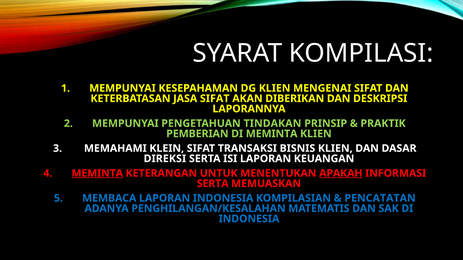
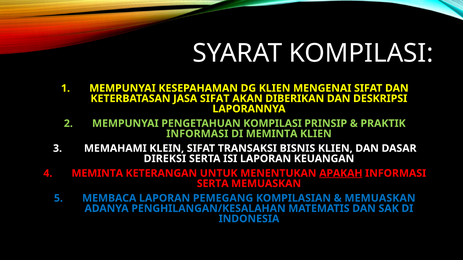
PENGETAHUAN TINDAKAN: TINDAKAN -> KOMPILASI
PEMBERIAN at (197, 134): PEMBERIAN -> INFORMASI
MEMINTA at (97, 174) underline: present -> none
LAPORAN INDONESIA: INDONESIA -> PEMEGANG
PENCATATAN at (380, 198): PENCATATAN -> MEMUASKAN
